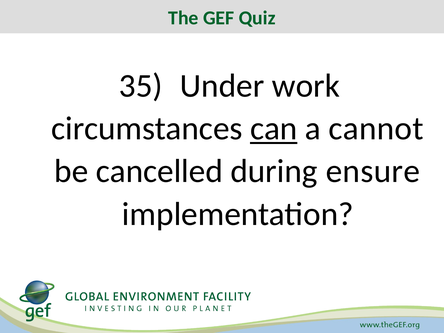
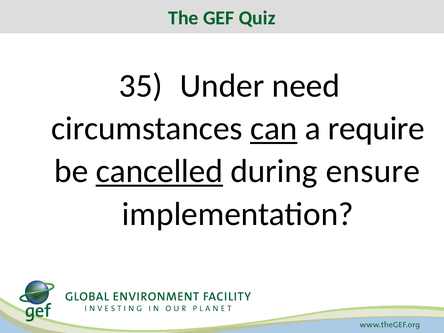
work: work -> need
cannot: cannot -> require
cancelled underline: none -> present
